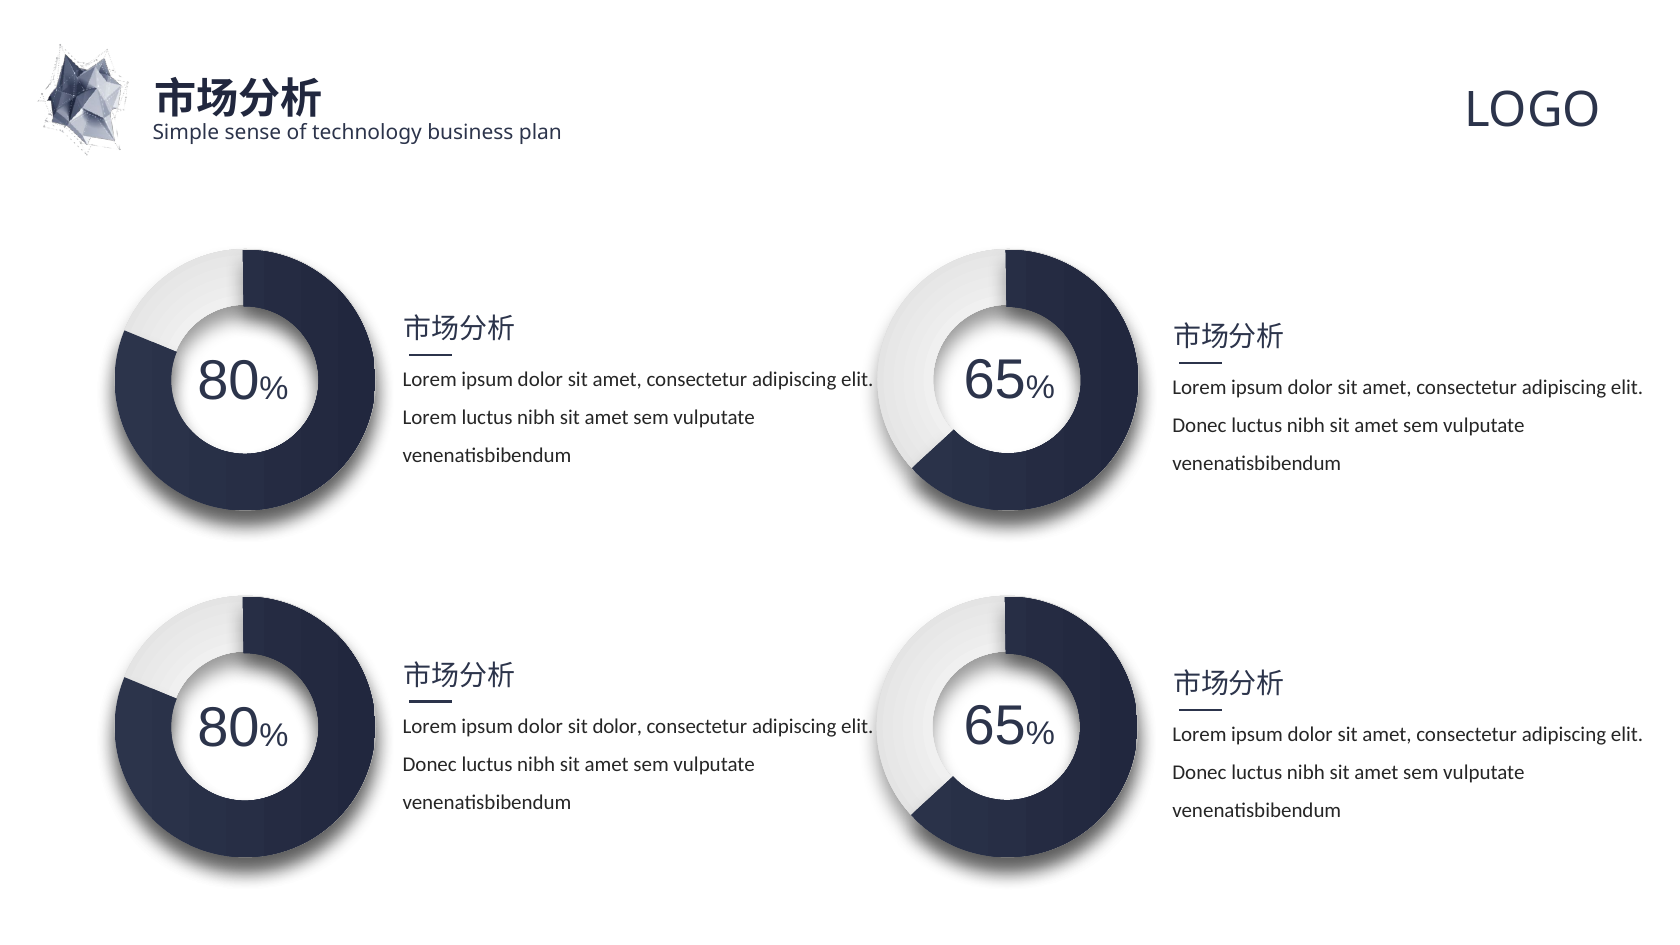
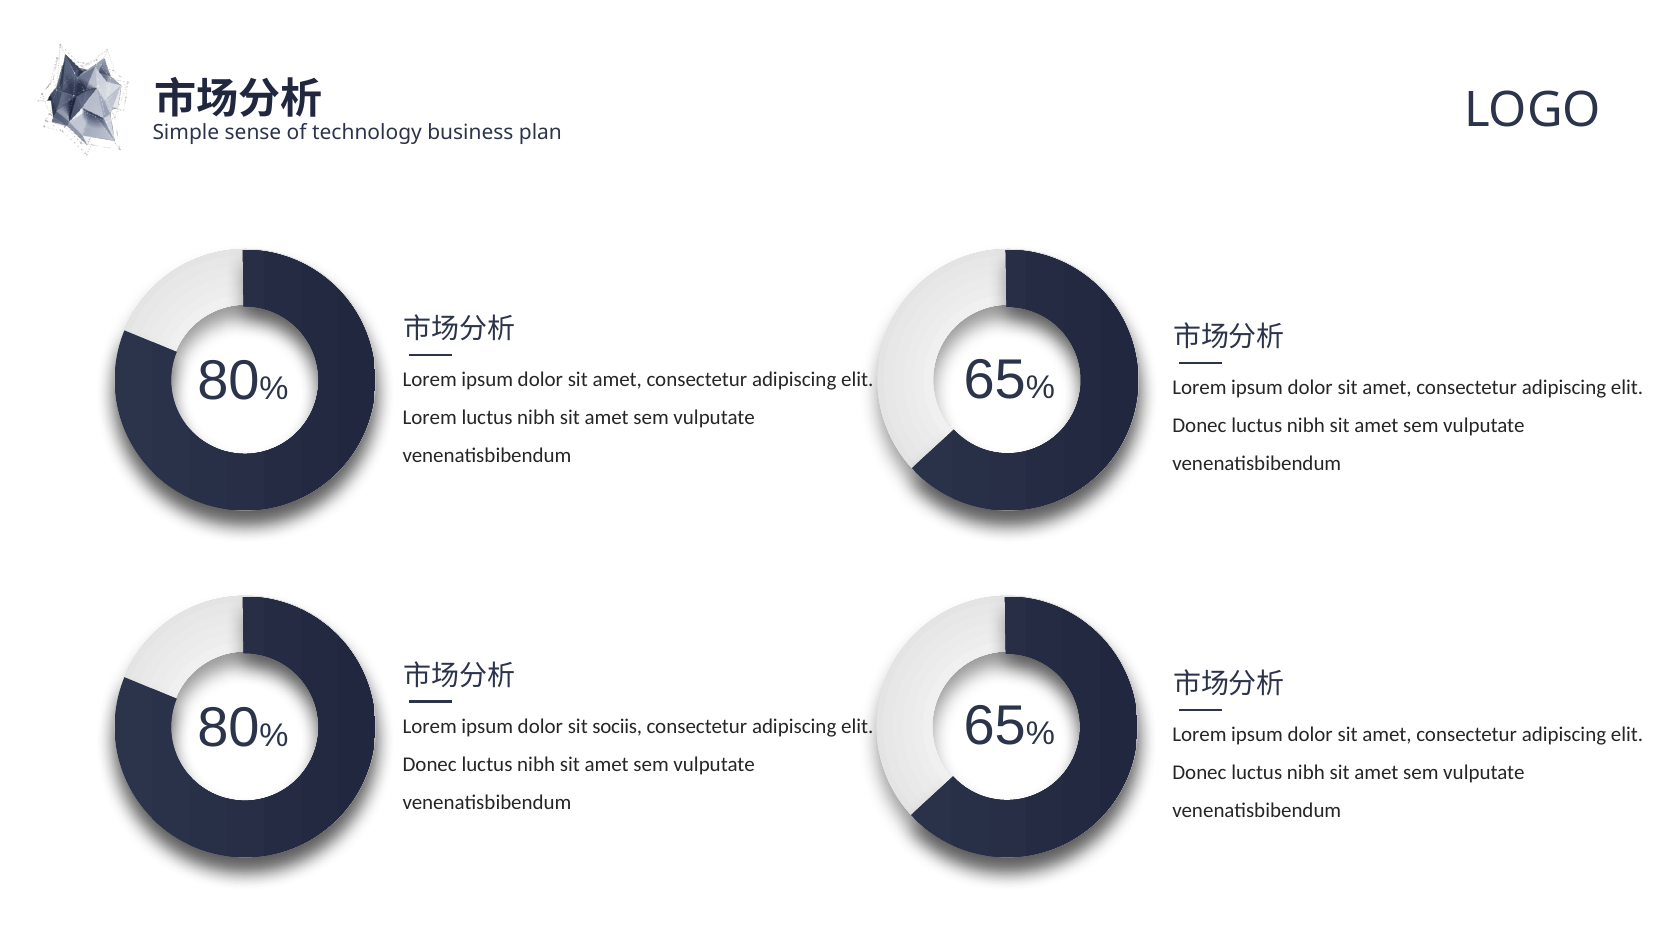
sit dolor: dolor -> sociis
